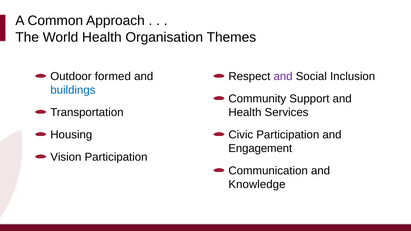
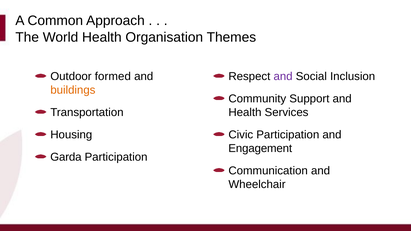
buildings colour: blue -> orange
Vision: Vision -> Garda
Knowledge: Knowledge -> Wheelchair
